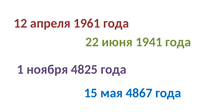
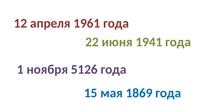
4825: 4825 -> 5126
4867: 4867 -> 1869
